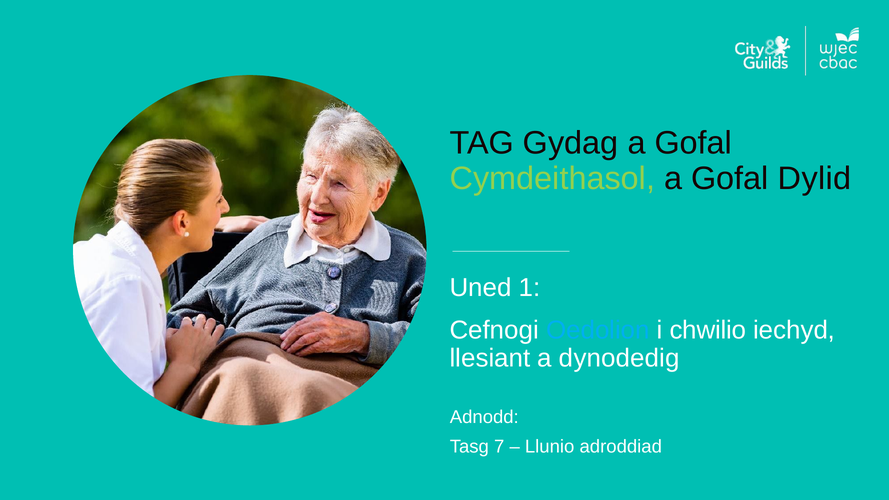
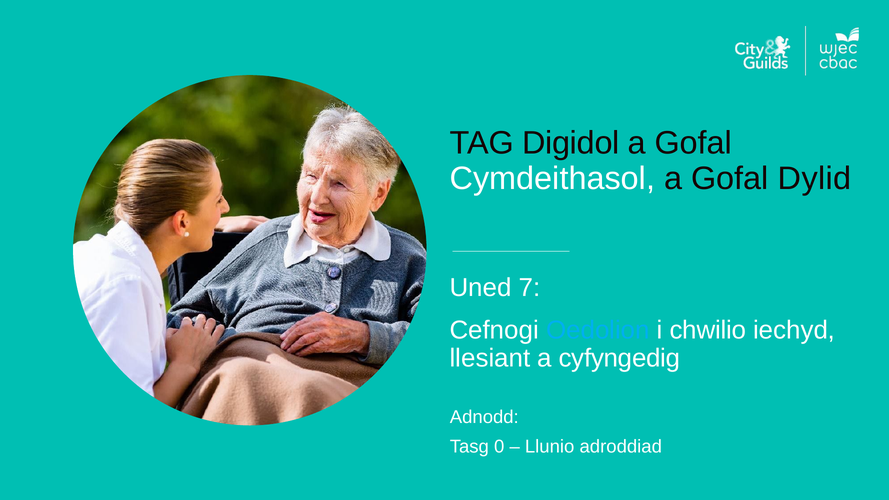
Gydag: Gydag -> Digidol
Cymdeithasol colour: light green -> white
1: 1 -> 7
dynodedig: dynodedig -> cyfyngedig
7: 7 -> 0
